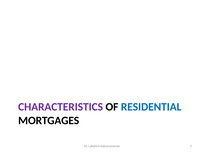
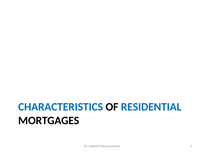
CHARACTERISTICS colour: purple -> blue
